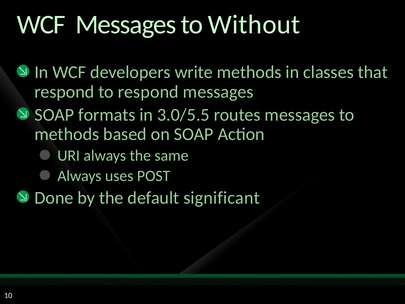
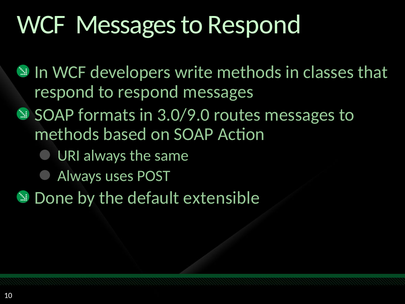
Messages to Without: Without -> Respond
3.0/5.5: 3.0/5.5 -> 3.0/9.0
significant: significant -> extensible
